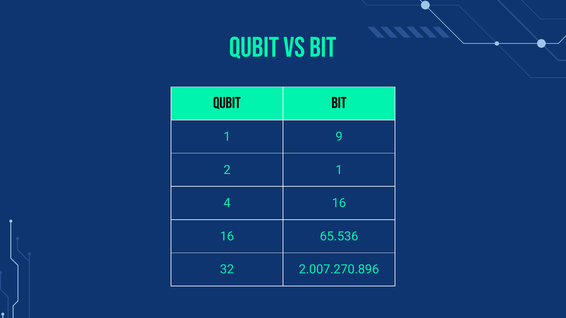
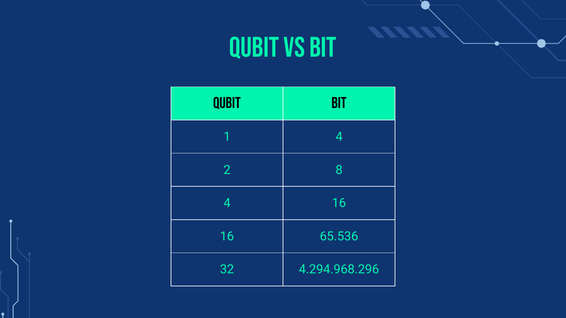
1 9: 9 -> 4
2 1: 1 -> 8
2.007.270.896: 2.007.270.896 -> 4.294.968.296
